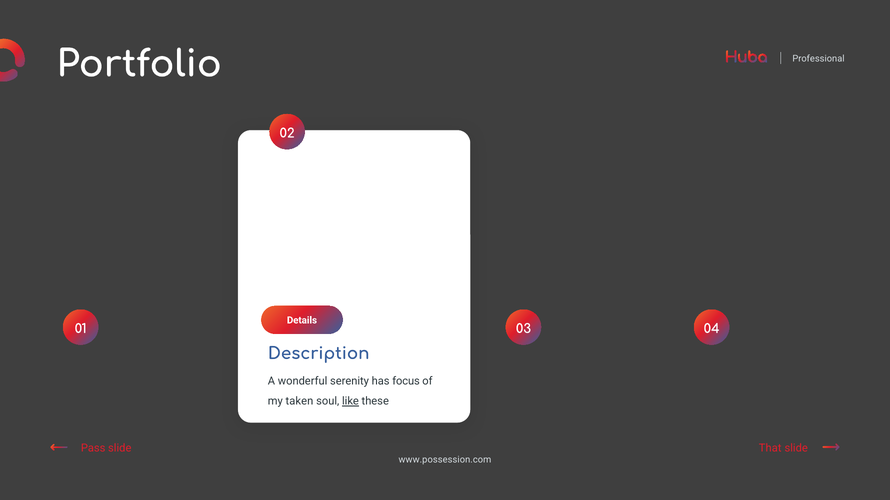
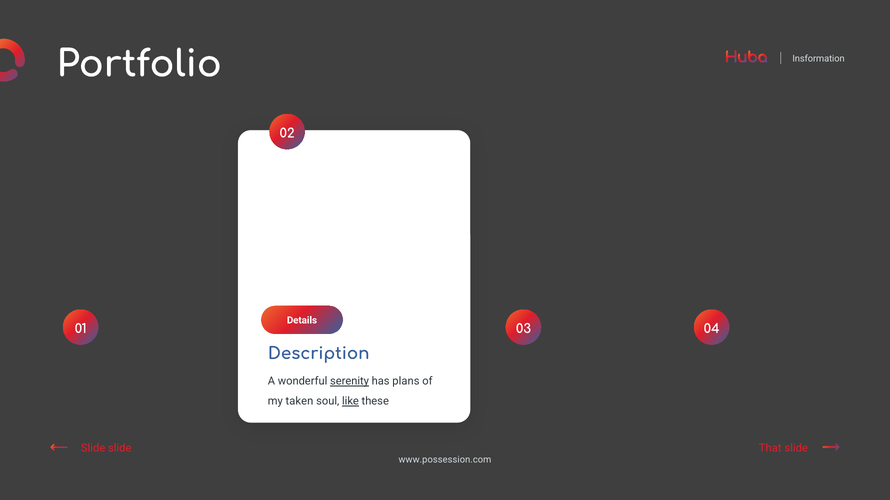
Professional: Professional -> Insformation
serenity underline: none -> present
focus: focus -> plans
Pass at (93, 449): Pass -> Slide
